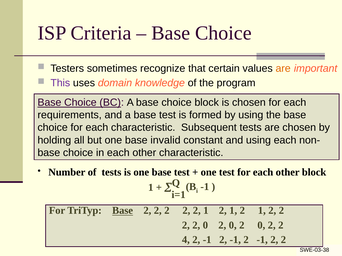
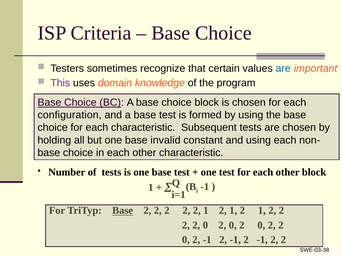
are at (283, 69) colour: orange -> blue
requirements: requirements -> configuration
4 at (186, 240): 4 -> 0
